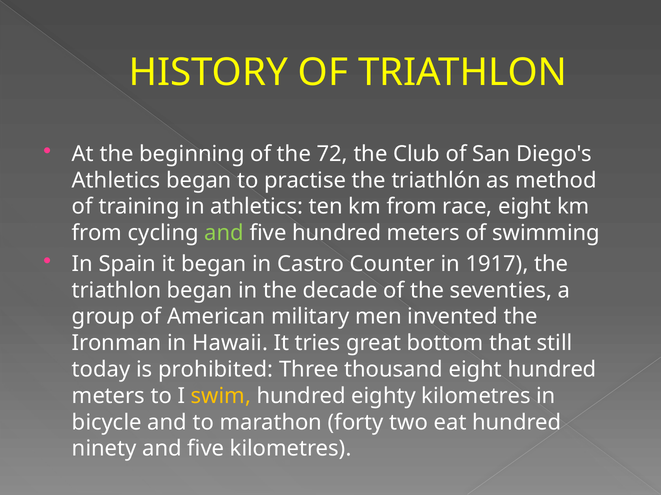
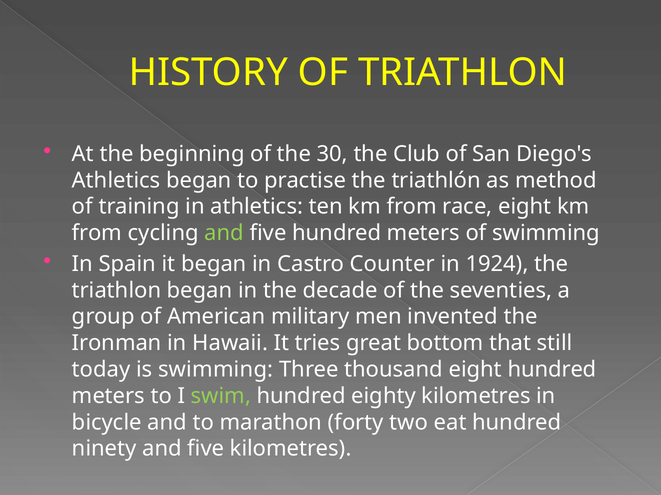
72: 72 -> 30
1917: 1917 -> 1924
is prohibited: prohibited -> swimming
swim colour: yellow -> light green
